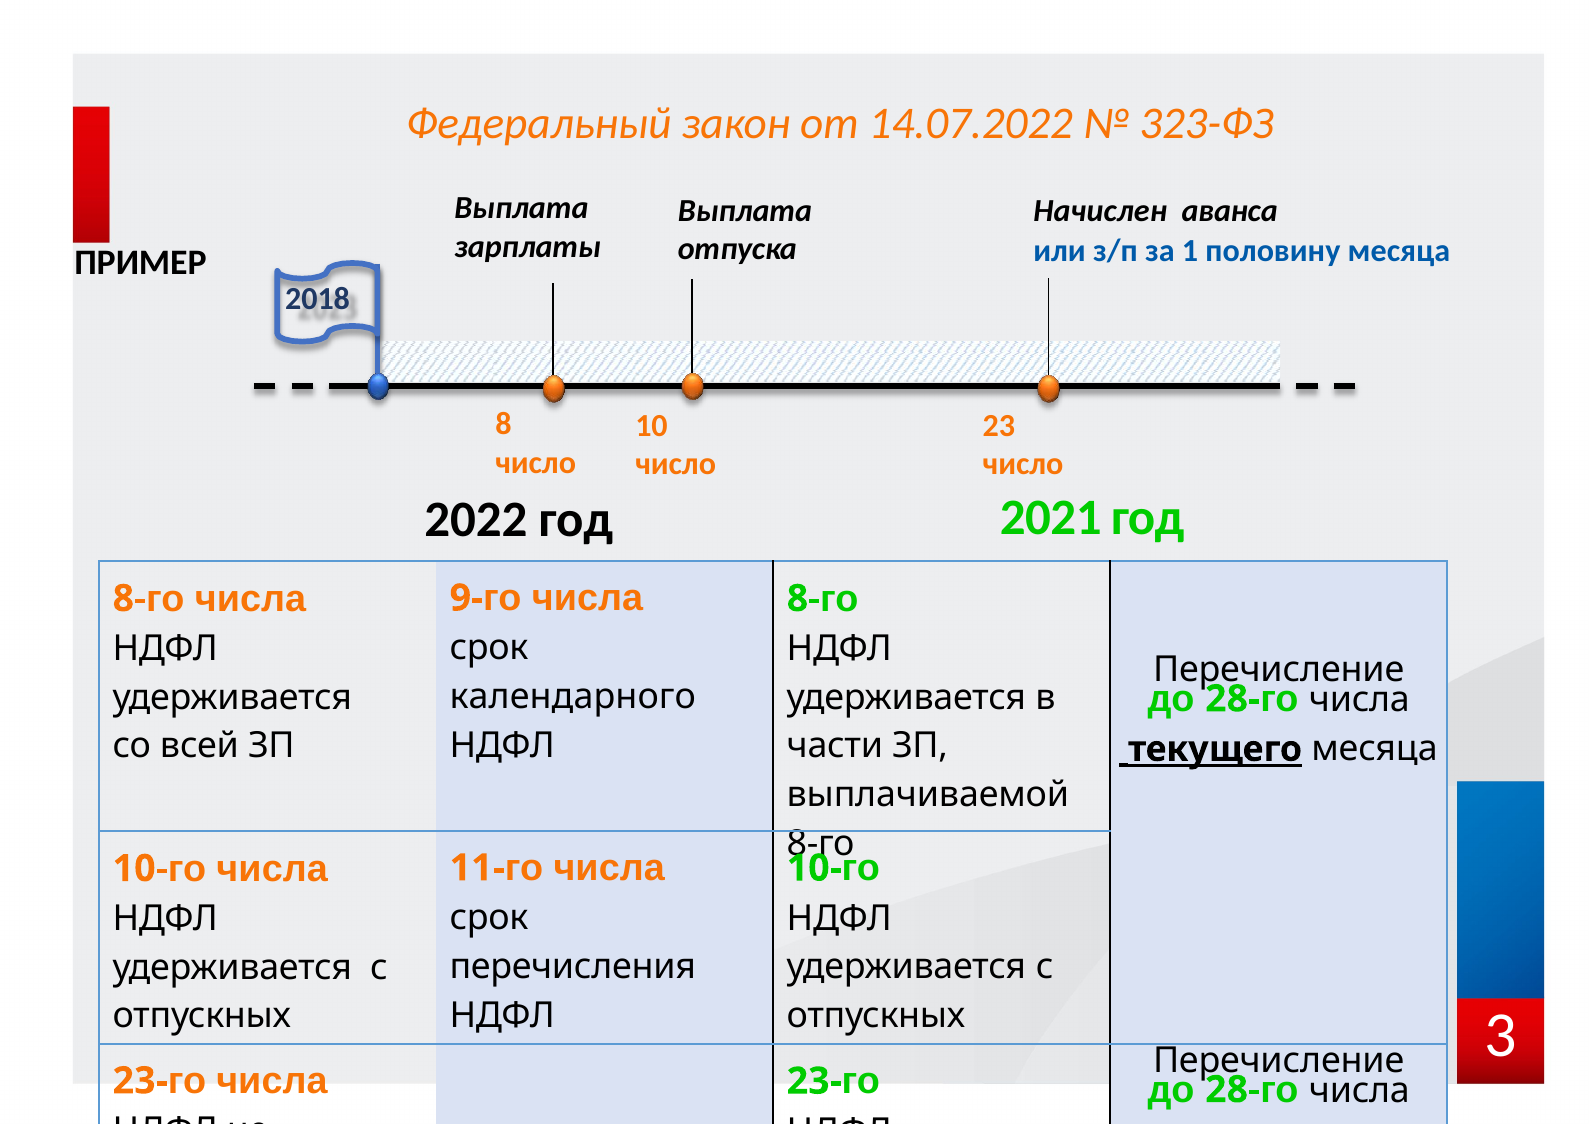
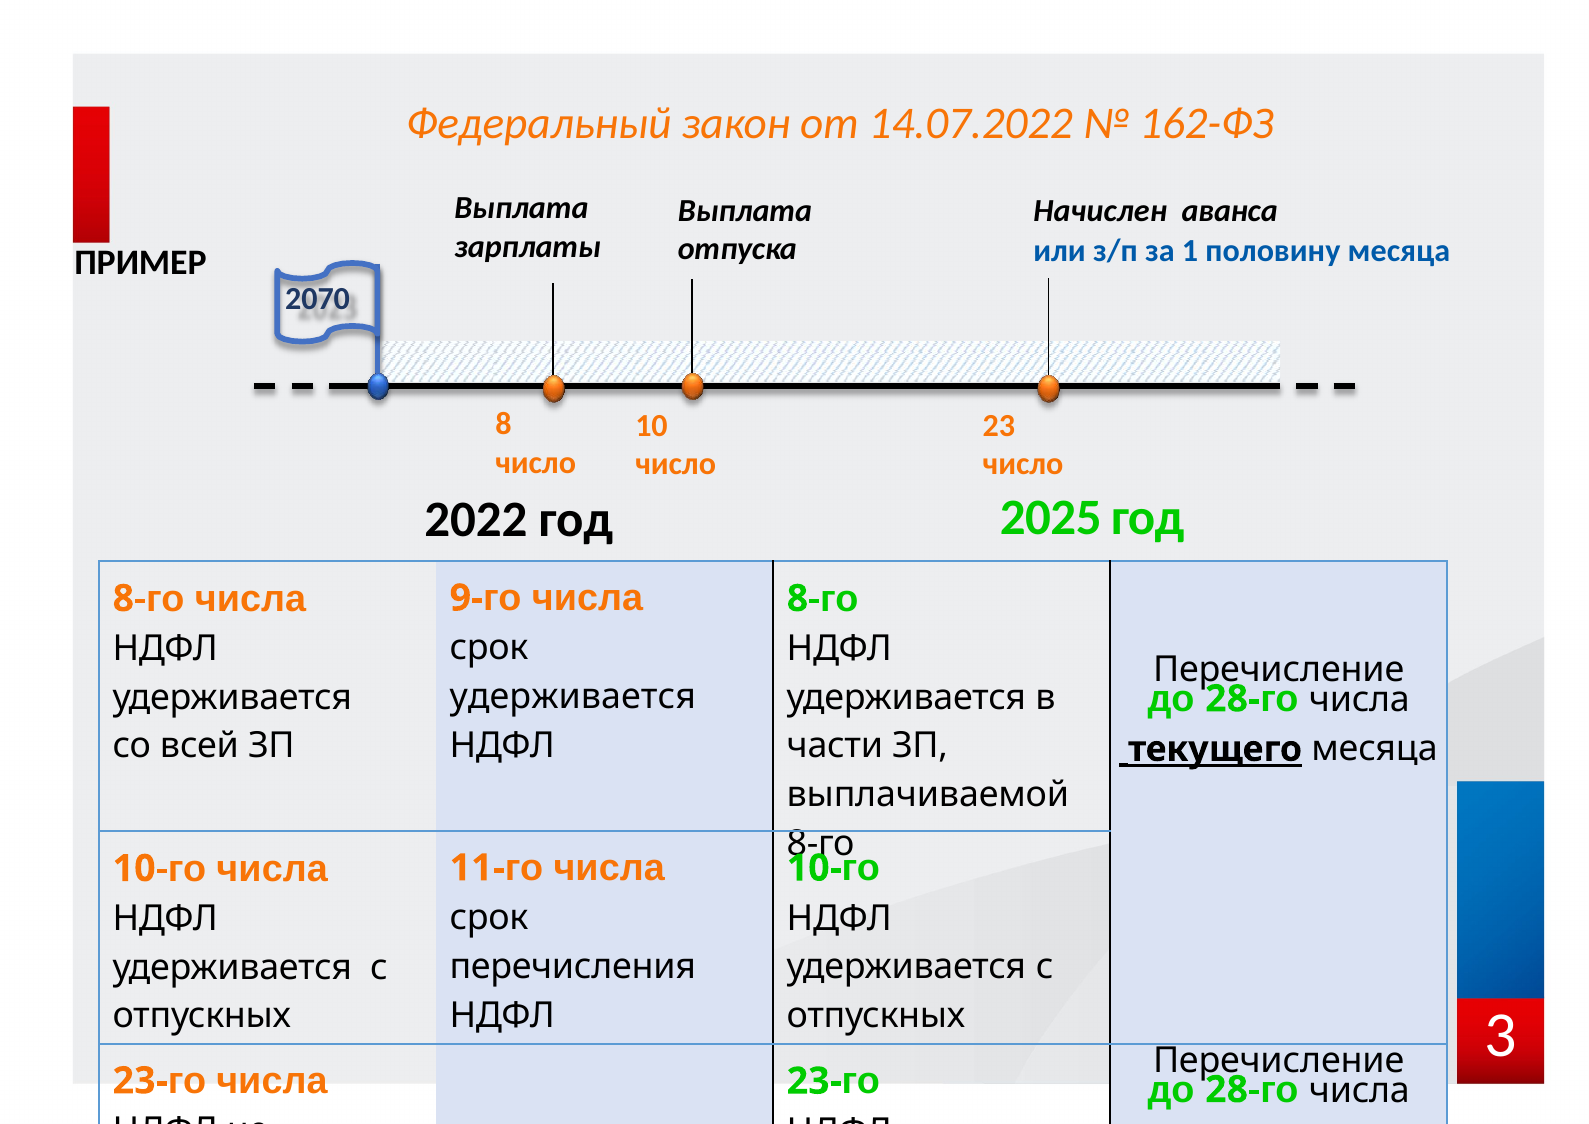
323-ФЗ: 323-ФЗ -> 162-ФЗ
2018: 2018 -> 2070
2021: 2021 -> 2025
календарного at (573, 696): календарного -> удерживается
